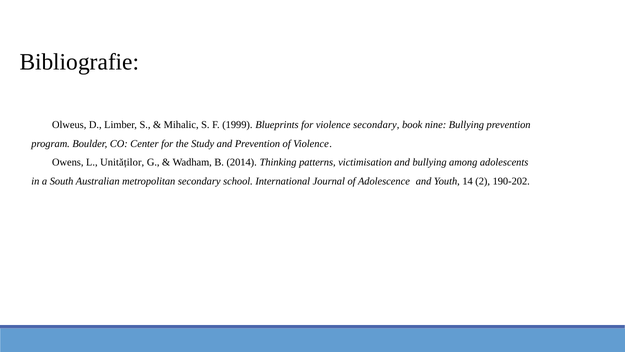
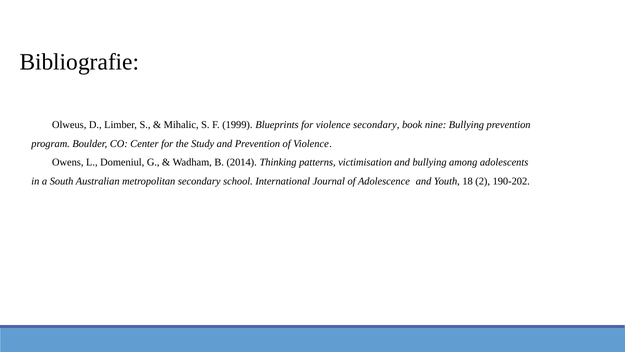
Unităților: Unităților -> Domeniul
14: 14 -> 18
